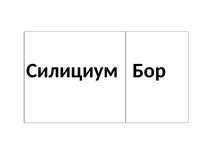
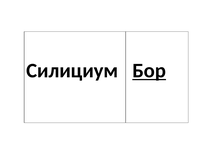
Бор underline: none -> present
